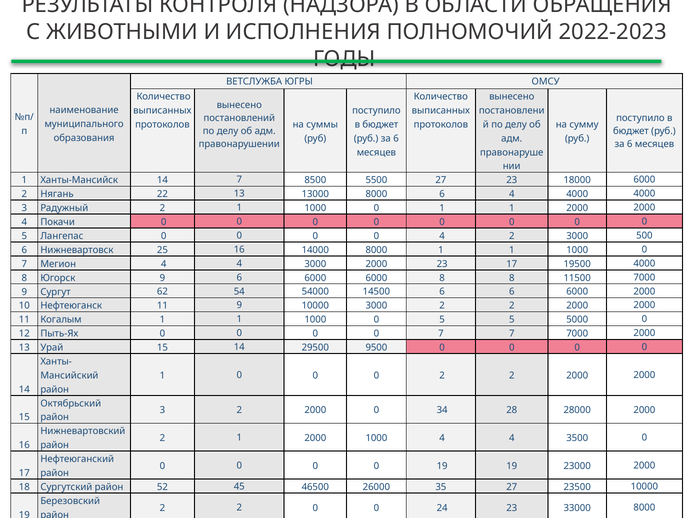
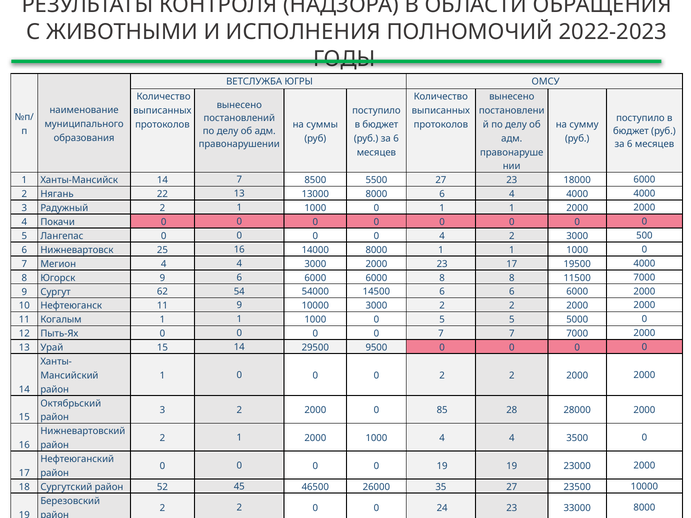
34: 34 -> 85
